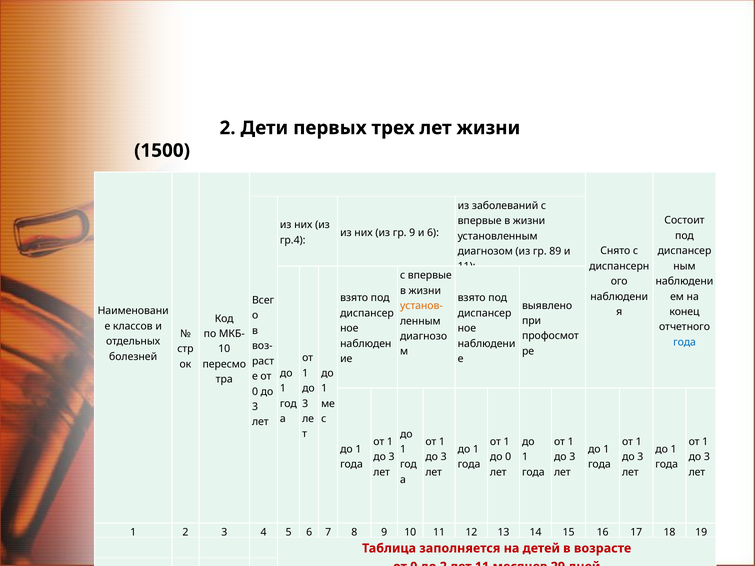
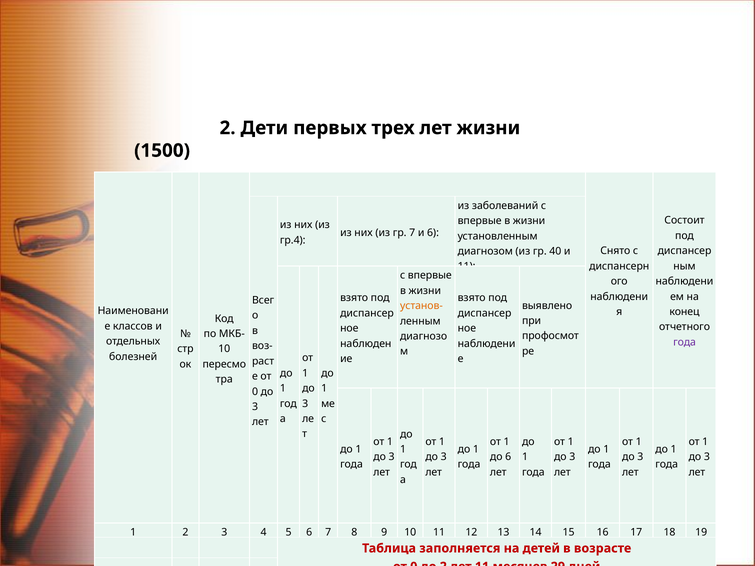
гр 9: 9 -> 7
89: 89 -> 40
года at (685, 342) colour: blue -> purple
до 0: 0 -> 6
